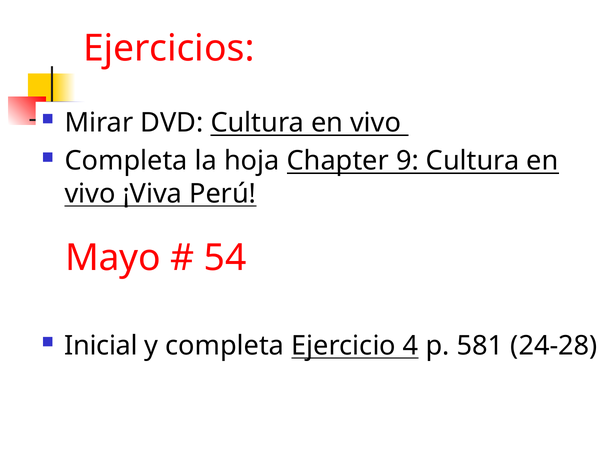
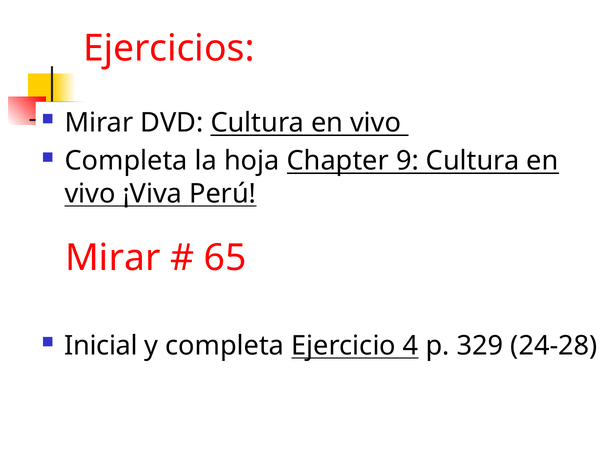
Mayo at (113, 258): Mayo -> Mirar
54: 54 -> 65
581: 581 -> 329
